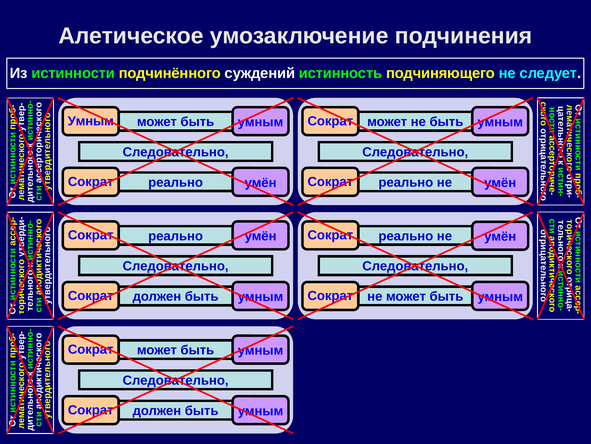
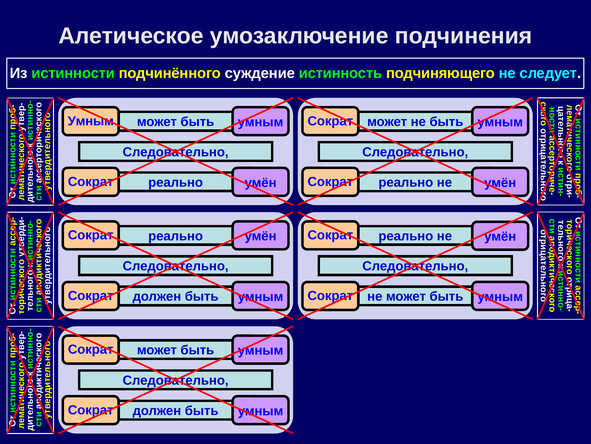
суждений: суждений -> суждение
